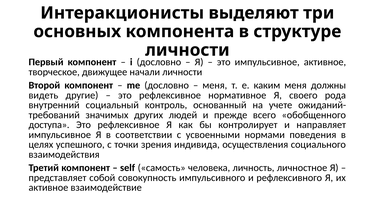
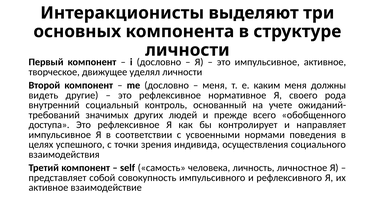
начали: начали -> уделял
